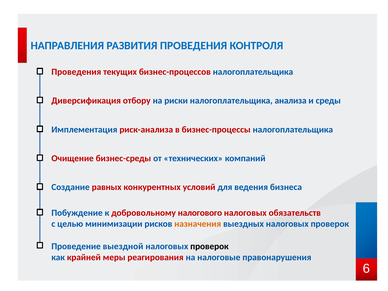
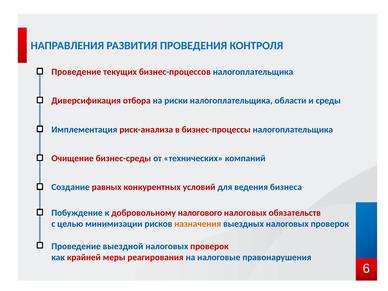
Проведения at (76, 72): Проведения -> Проведение
отбору: отбору -> отбора
анализа: анализа -> области
проверок at (209, 246) colour: black -> red
